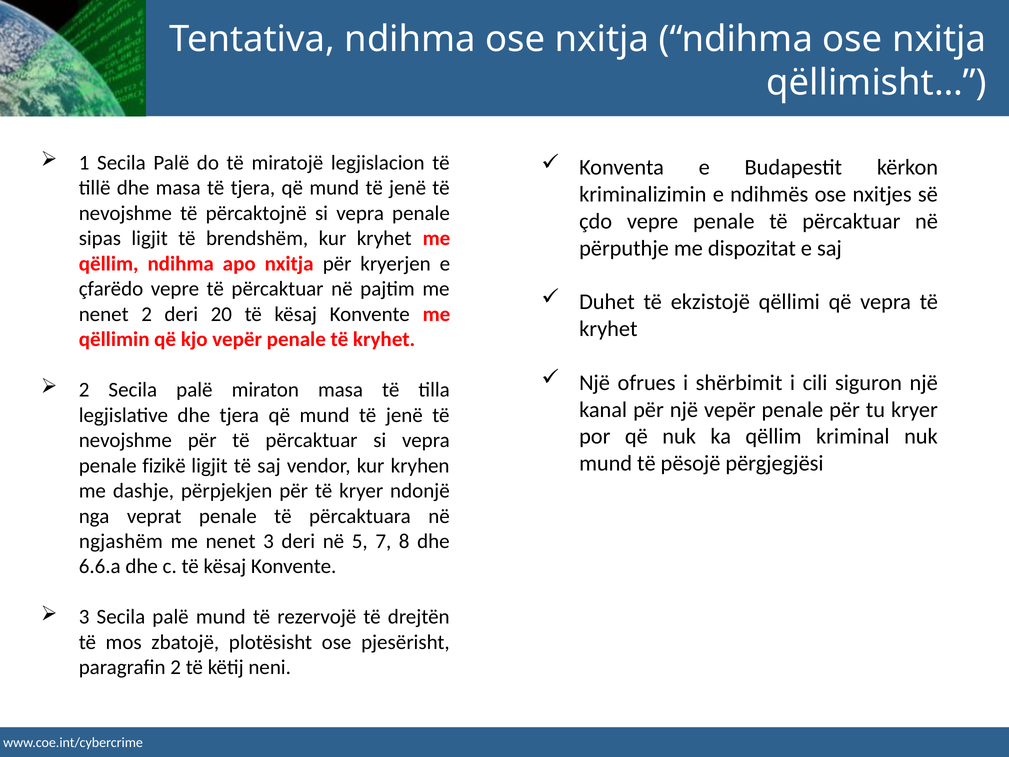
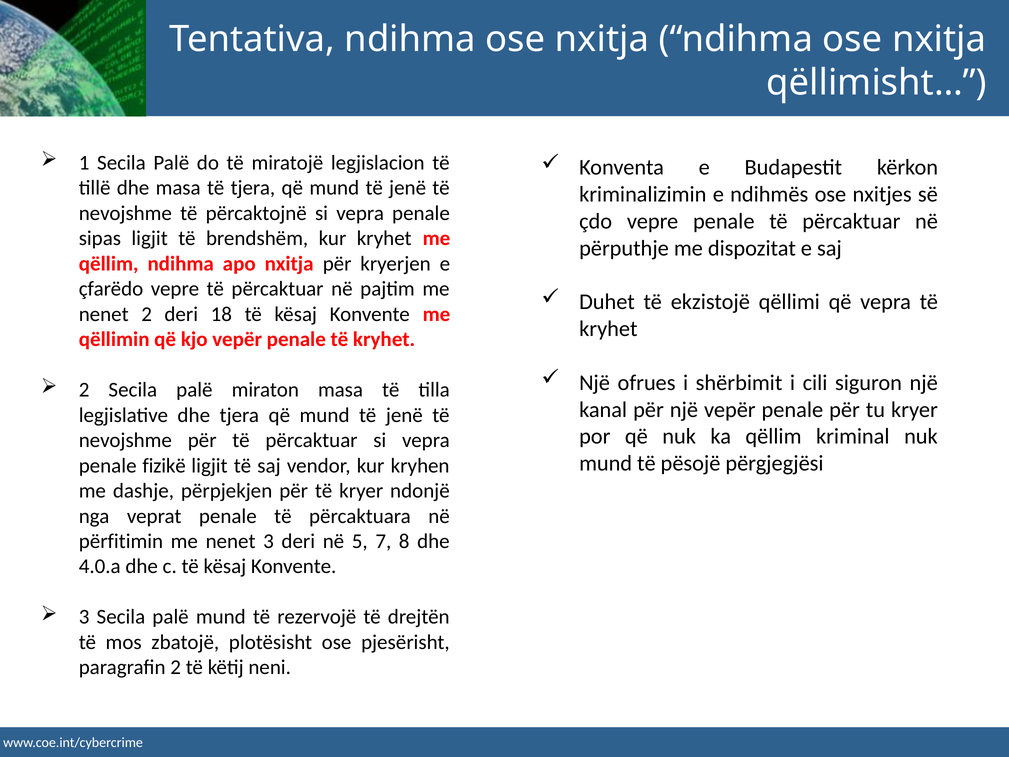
20: 20 -> 18
ngjashëm: ngjashëm -> përfitimin
6.6.a: 6.6.a -> 4.0.a
